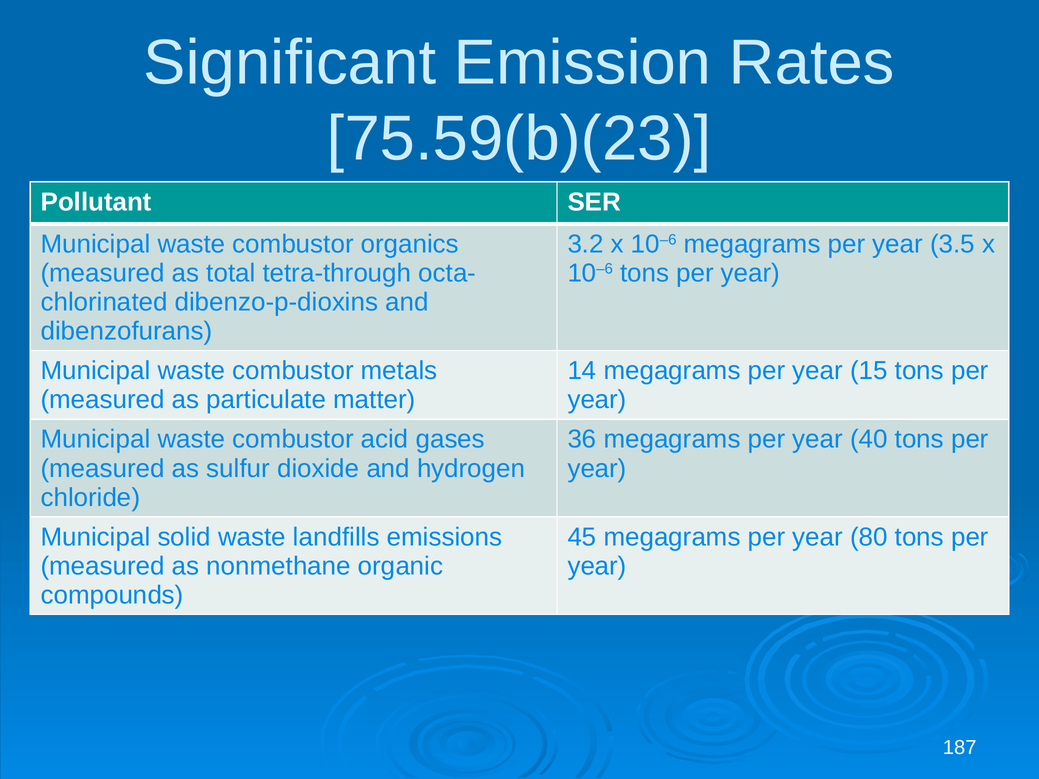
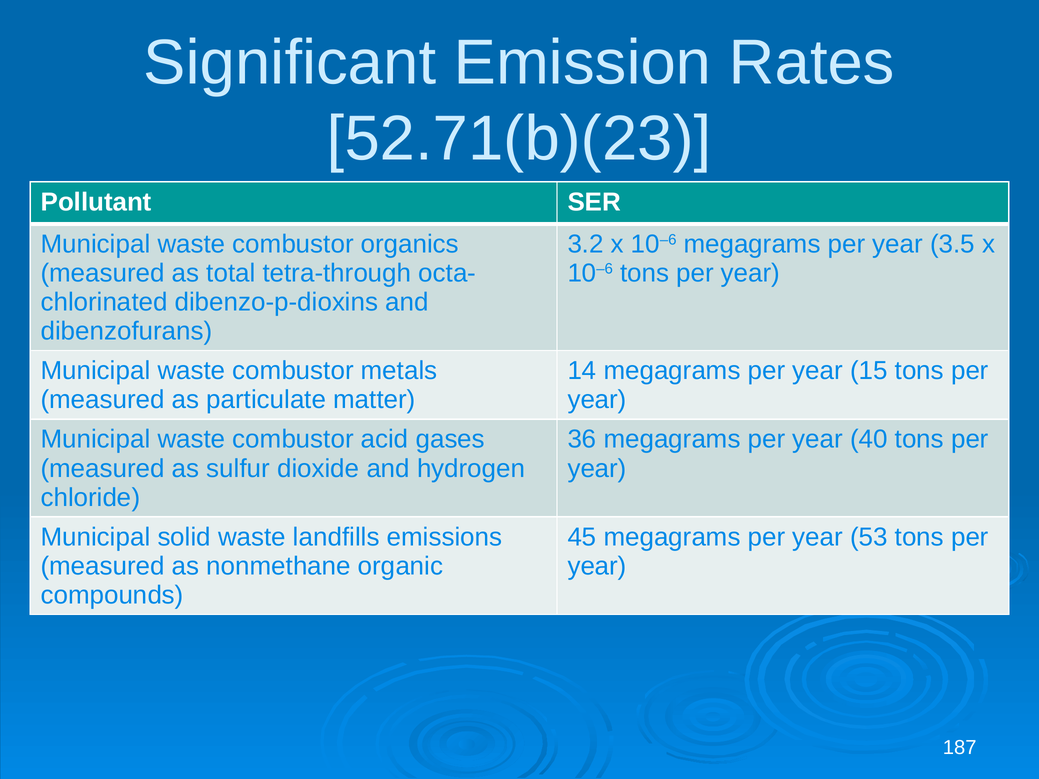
75.59(b)(23: 75.59(b)(23 -> 52.71(b)(23
80: 80 -> 53
